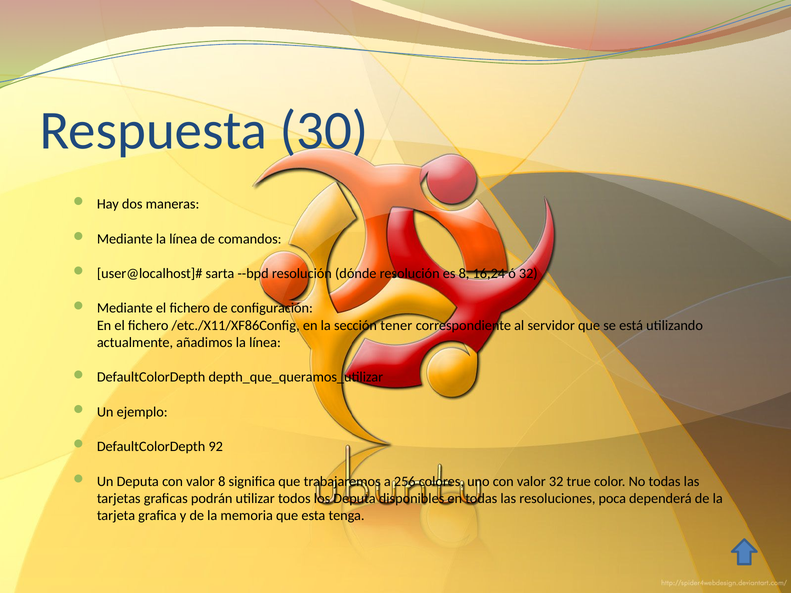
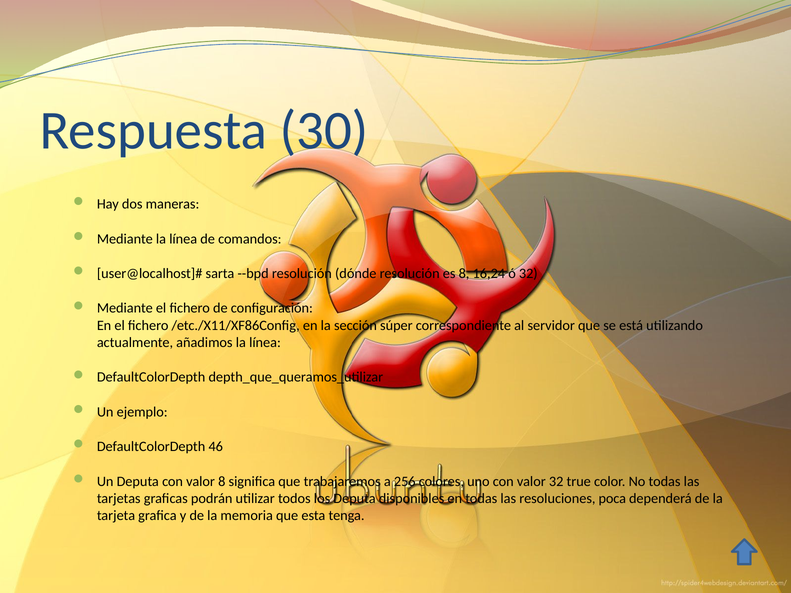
tener: tener -> súper
92: 92 -> 46
